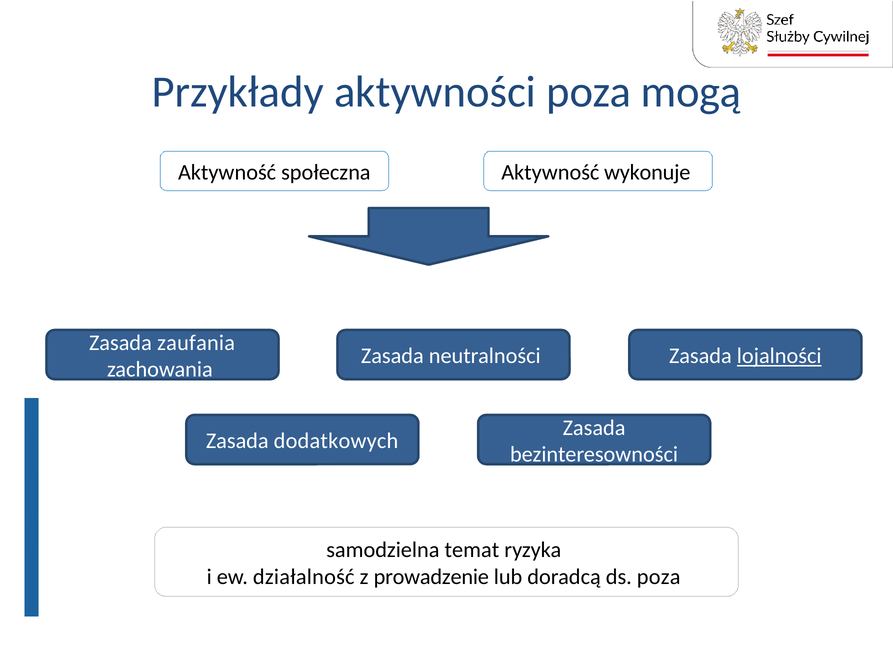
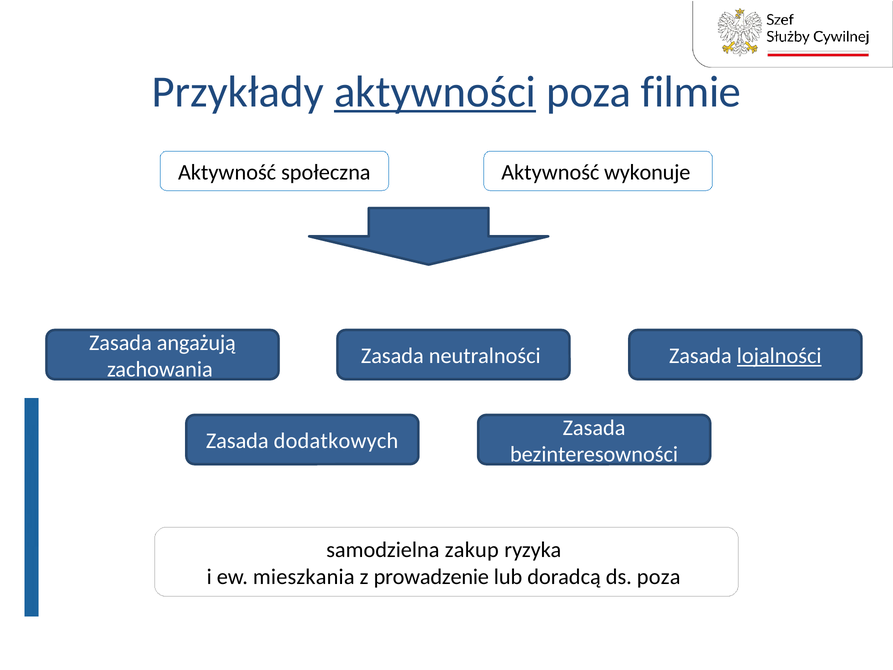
aktywności underline: none -> present
mogą: mogą -> filmie
zaufania: zaufania -> angażują
temat: temat -> zakup
działalność: działalność -> mieszkania
